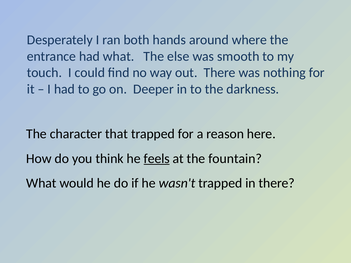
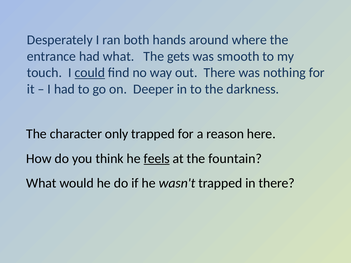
else: else -> gets
could underline: none -> present
that: that -> only
